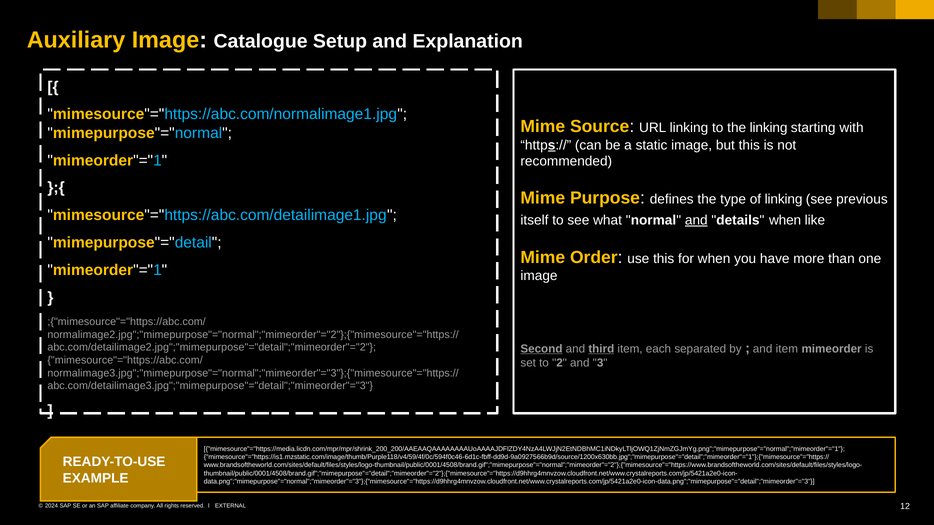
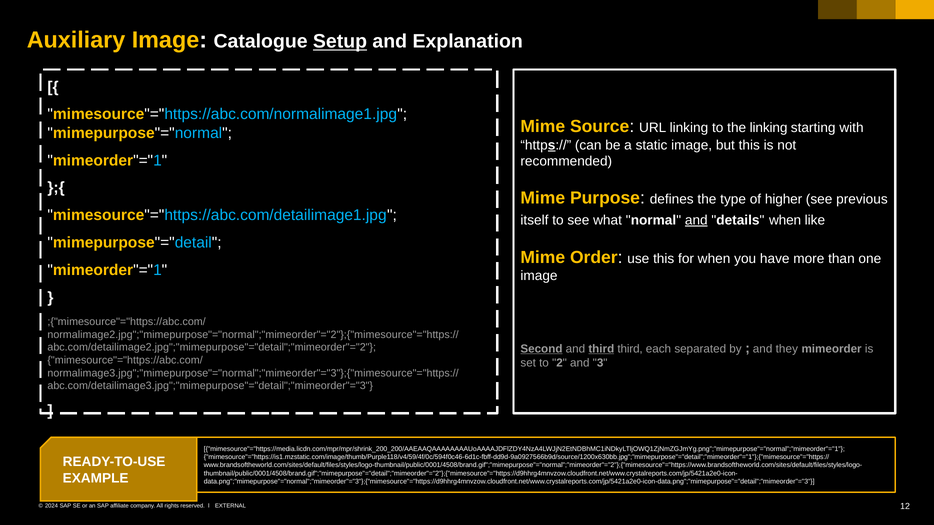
Setup underline: none -> present
of linking: linking -> higher
third item: item -> third
and item: item -> they
